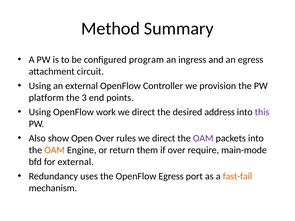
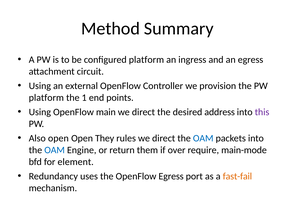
configured program: program -> platform
3: 3 -> 1
work: work -> main
Also show: show -> open
Open Over: Over -> They
OAM at (203, 138) colour: purple -> blue
OAM at (55, 150) colour: orange -> blue
for external: external -> element
